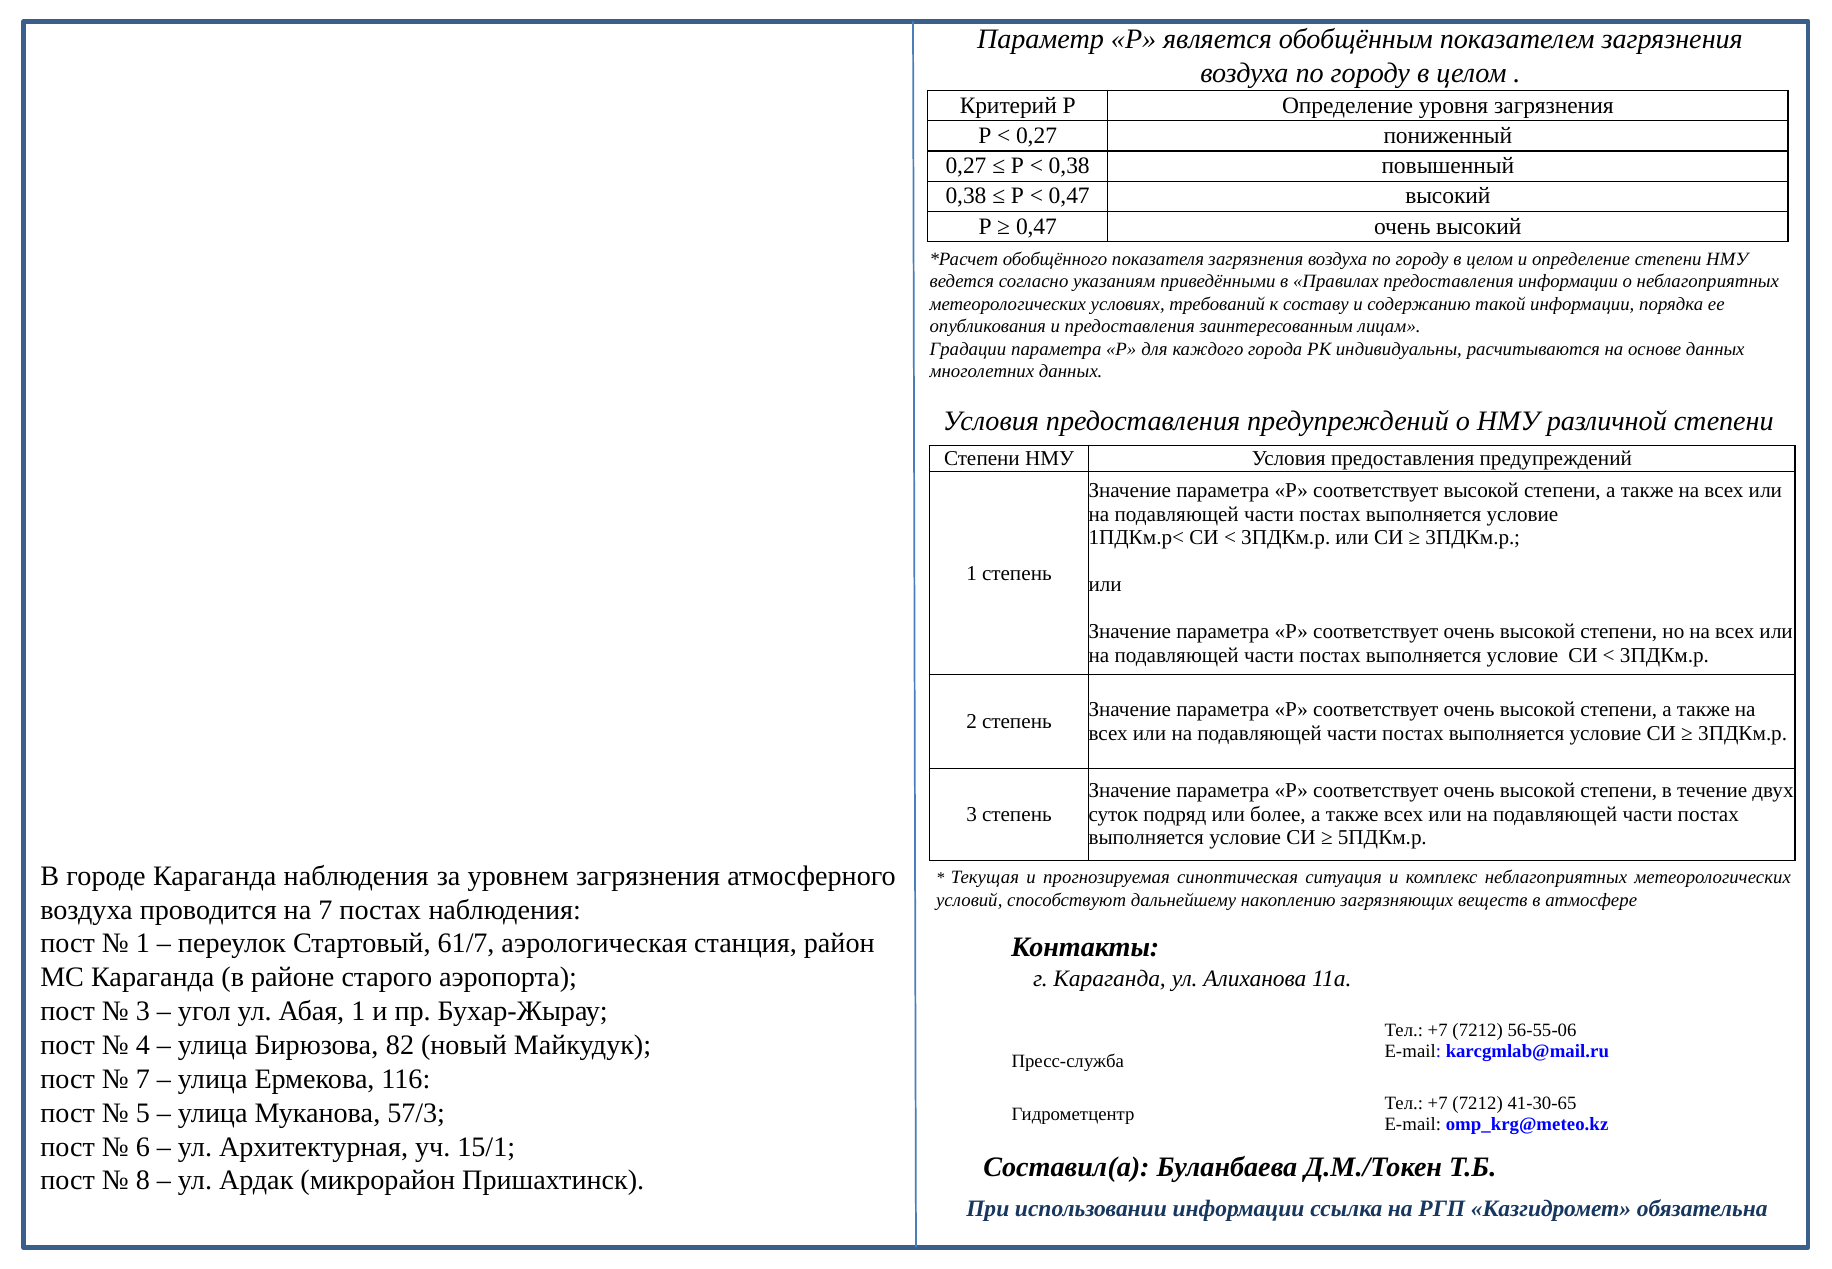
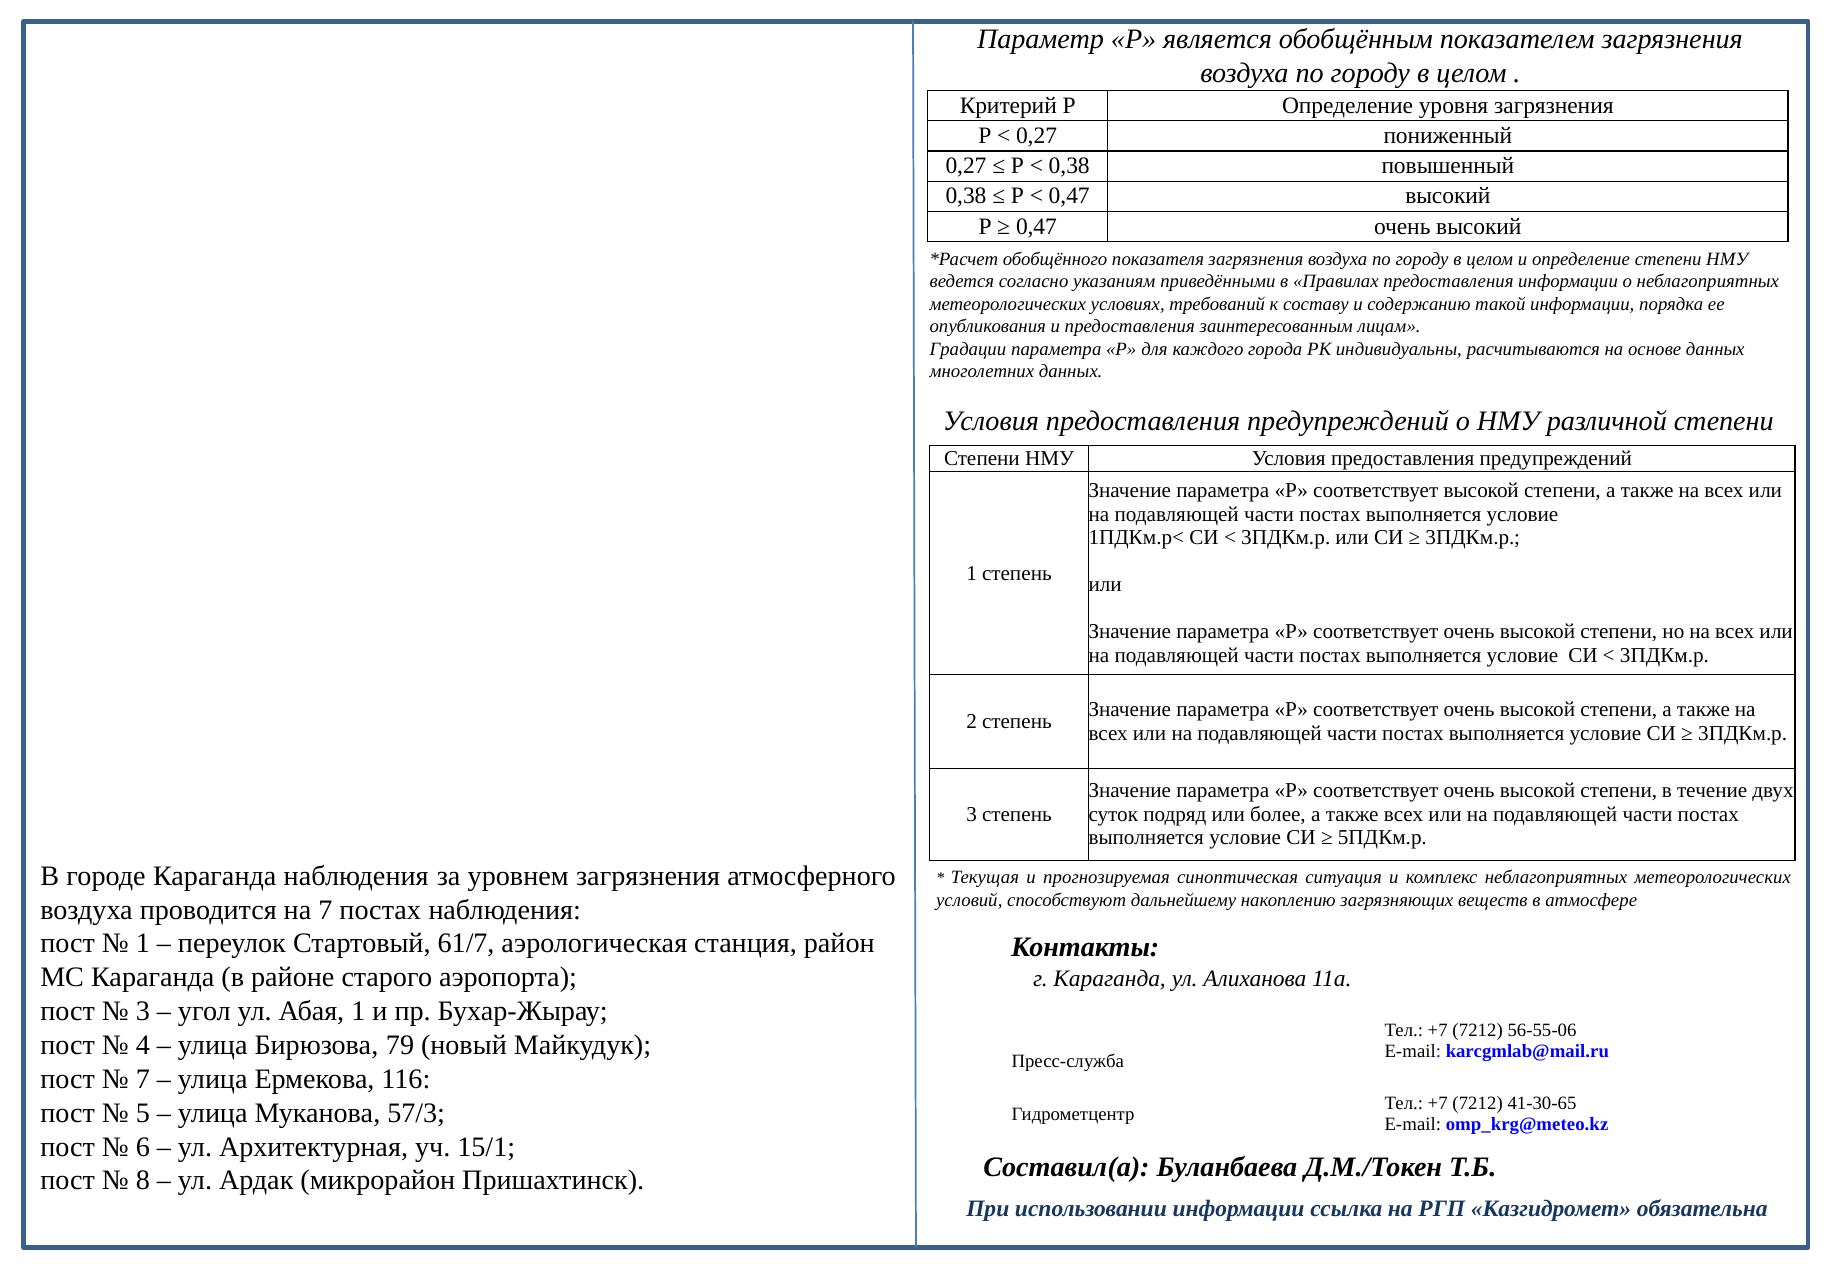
82: 82 -> 79
